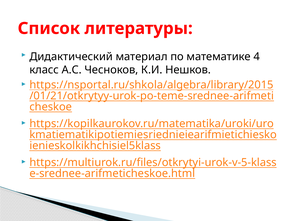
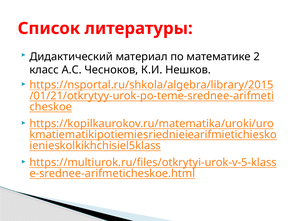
4: 4 -> 2
